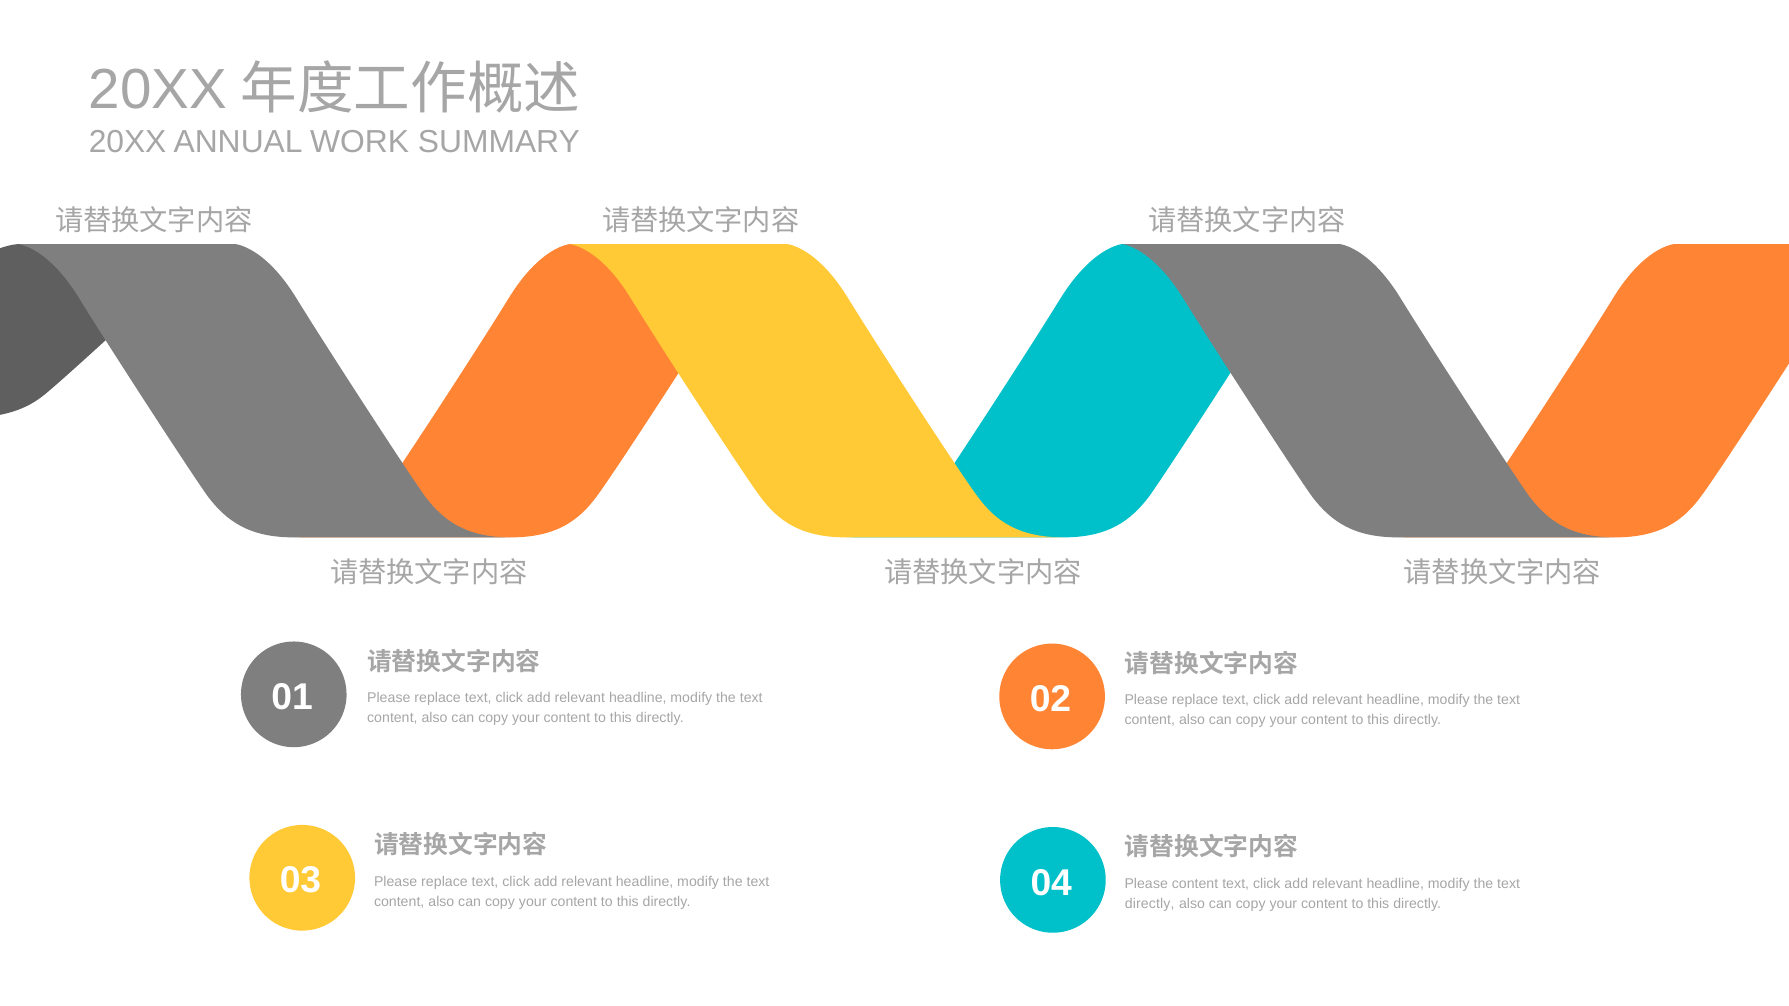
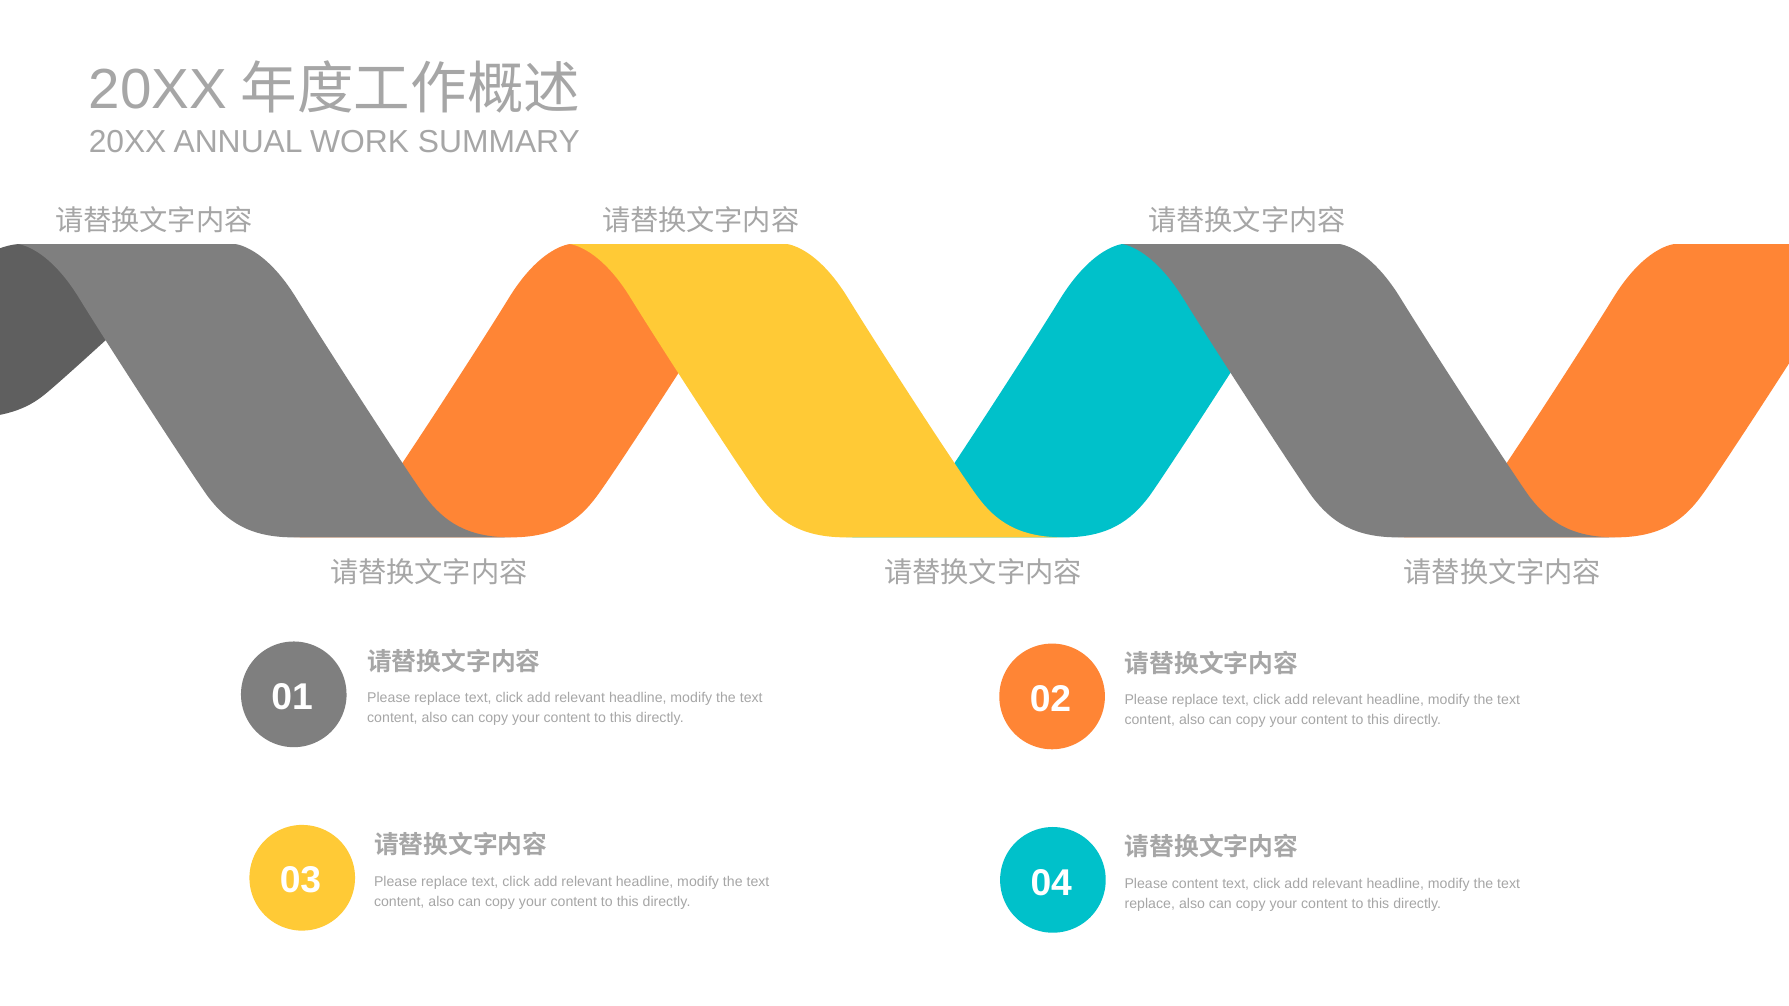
directly at (1150, 904): directly -> replace
